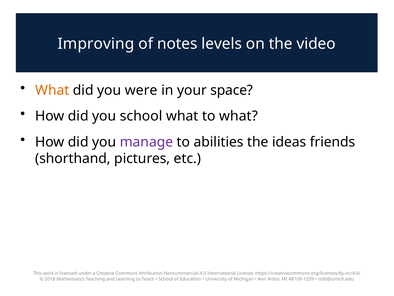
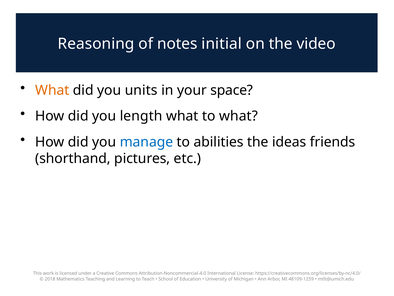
Improving: Improving -> Reasoning
levels: levels -> initial
were: were -> units
you school: school -> length
manage colour: purple -> blue
